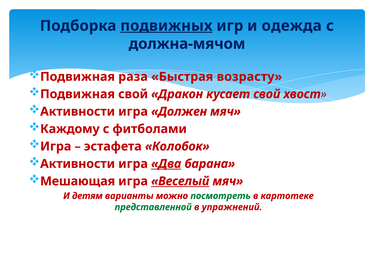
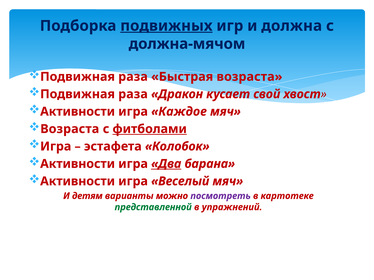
одежда: одежда -> должна
Быстрая возрасту: возрасту -> возраста
свой at (133, 94): свой -> раза
Должен: Должен -> Каждое
Каждому at (70, 129): Каждому -> Возраста
фитболами underline: none -> present
Мешающая at (78, 182): Мешающая -> Активности
Веселый underline: present -> none
посмотреть colour: green -> purple
